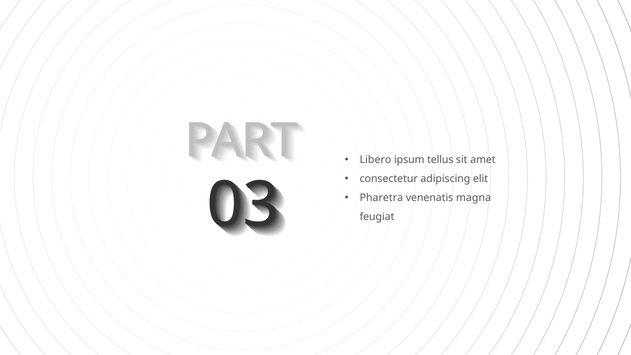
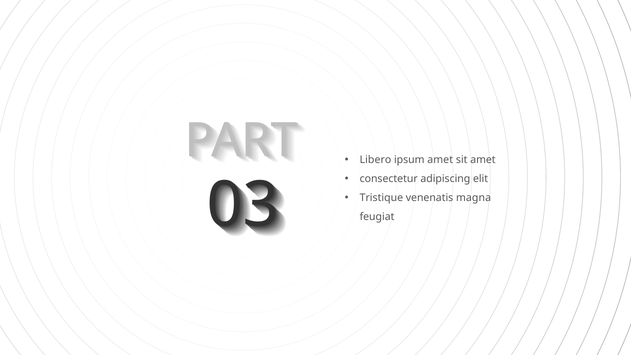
ipsum tellus: tellus -> amet
Pharetra: Pharetra -> Tristique
